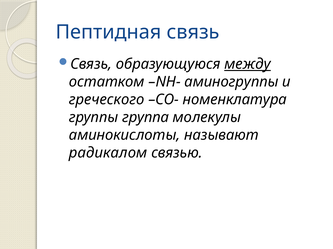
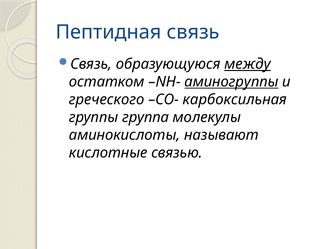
аминогруппы underline: none -> present
номенклатура: номенклатура -> карбоксильная
радикалом: радикалом -> кислотные
